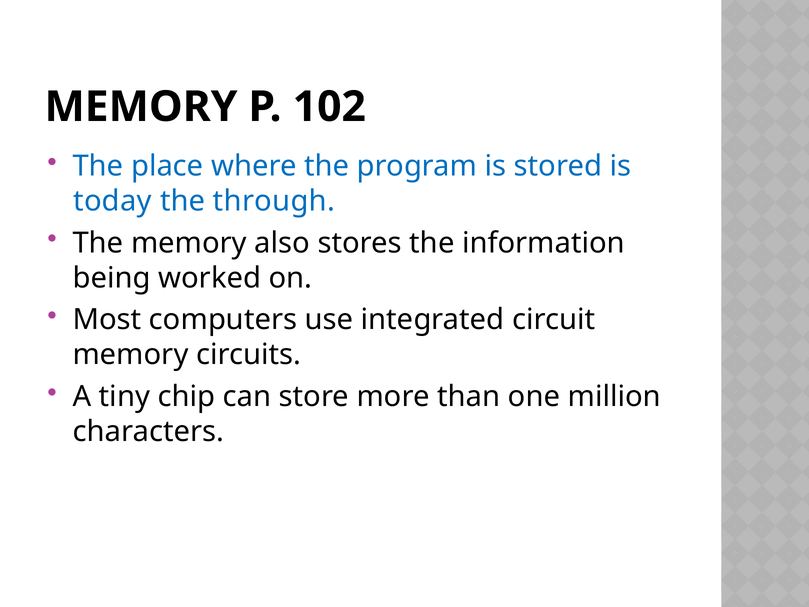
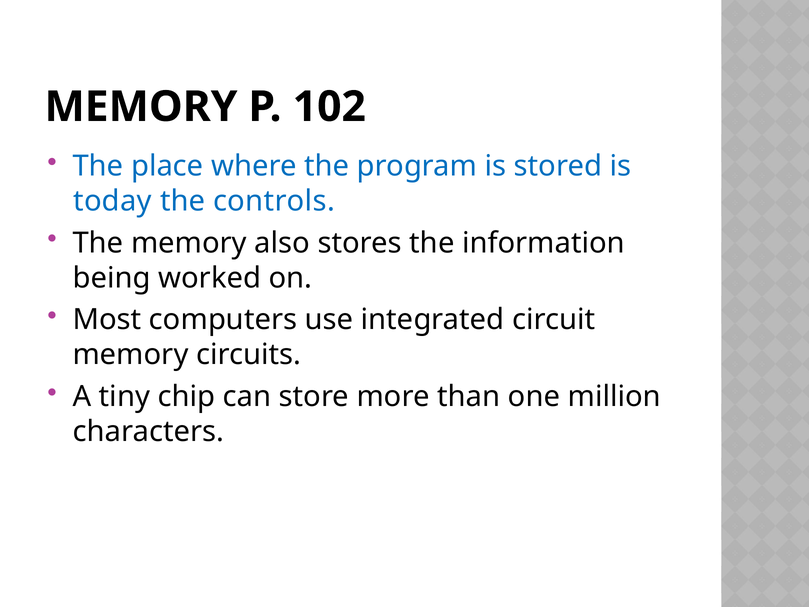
through: through -> controls
